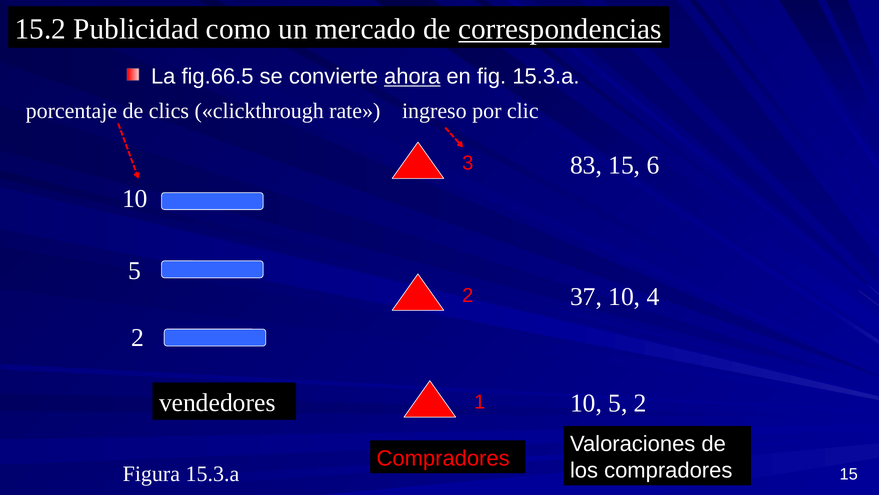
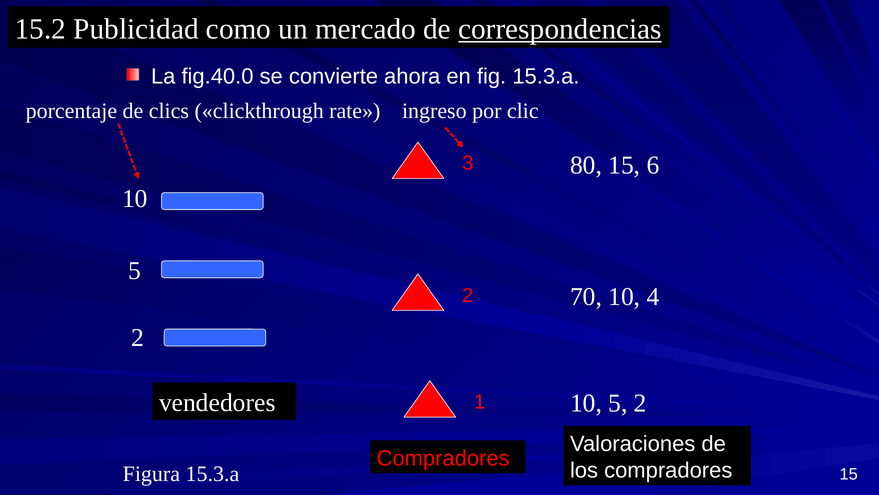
fig.66.5: fig.66.5 -> fig.40.0
ahora underline: present -> none
83: 83 -> 80
37: 37 -> 70
